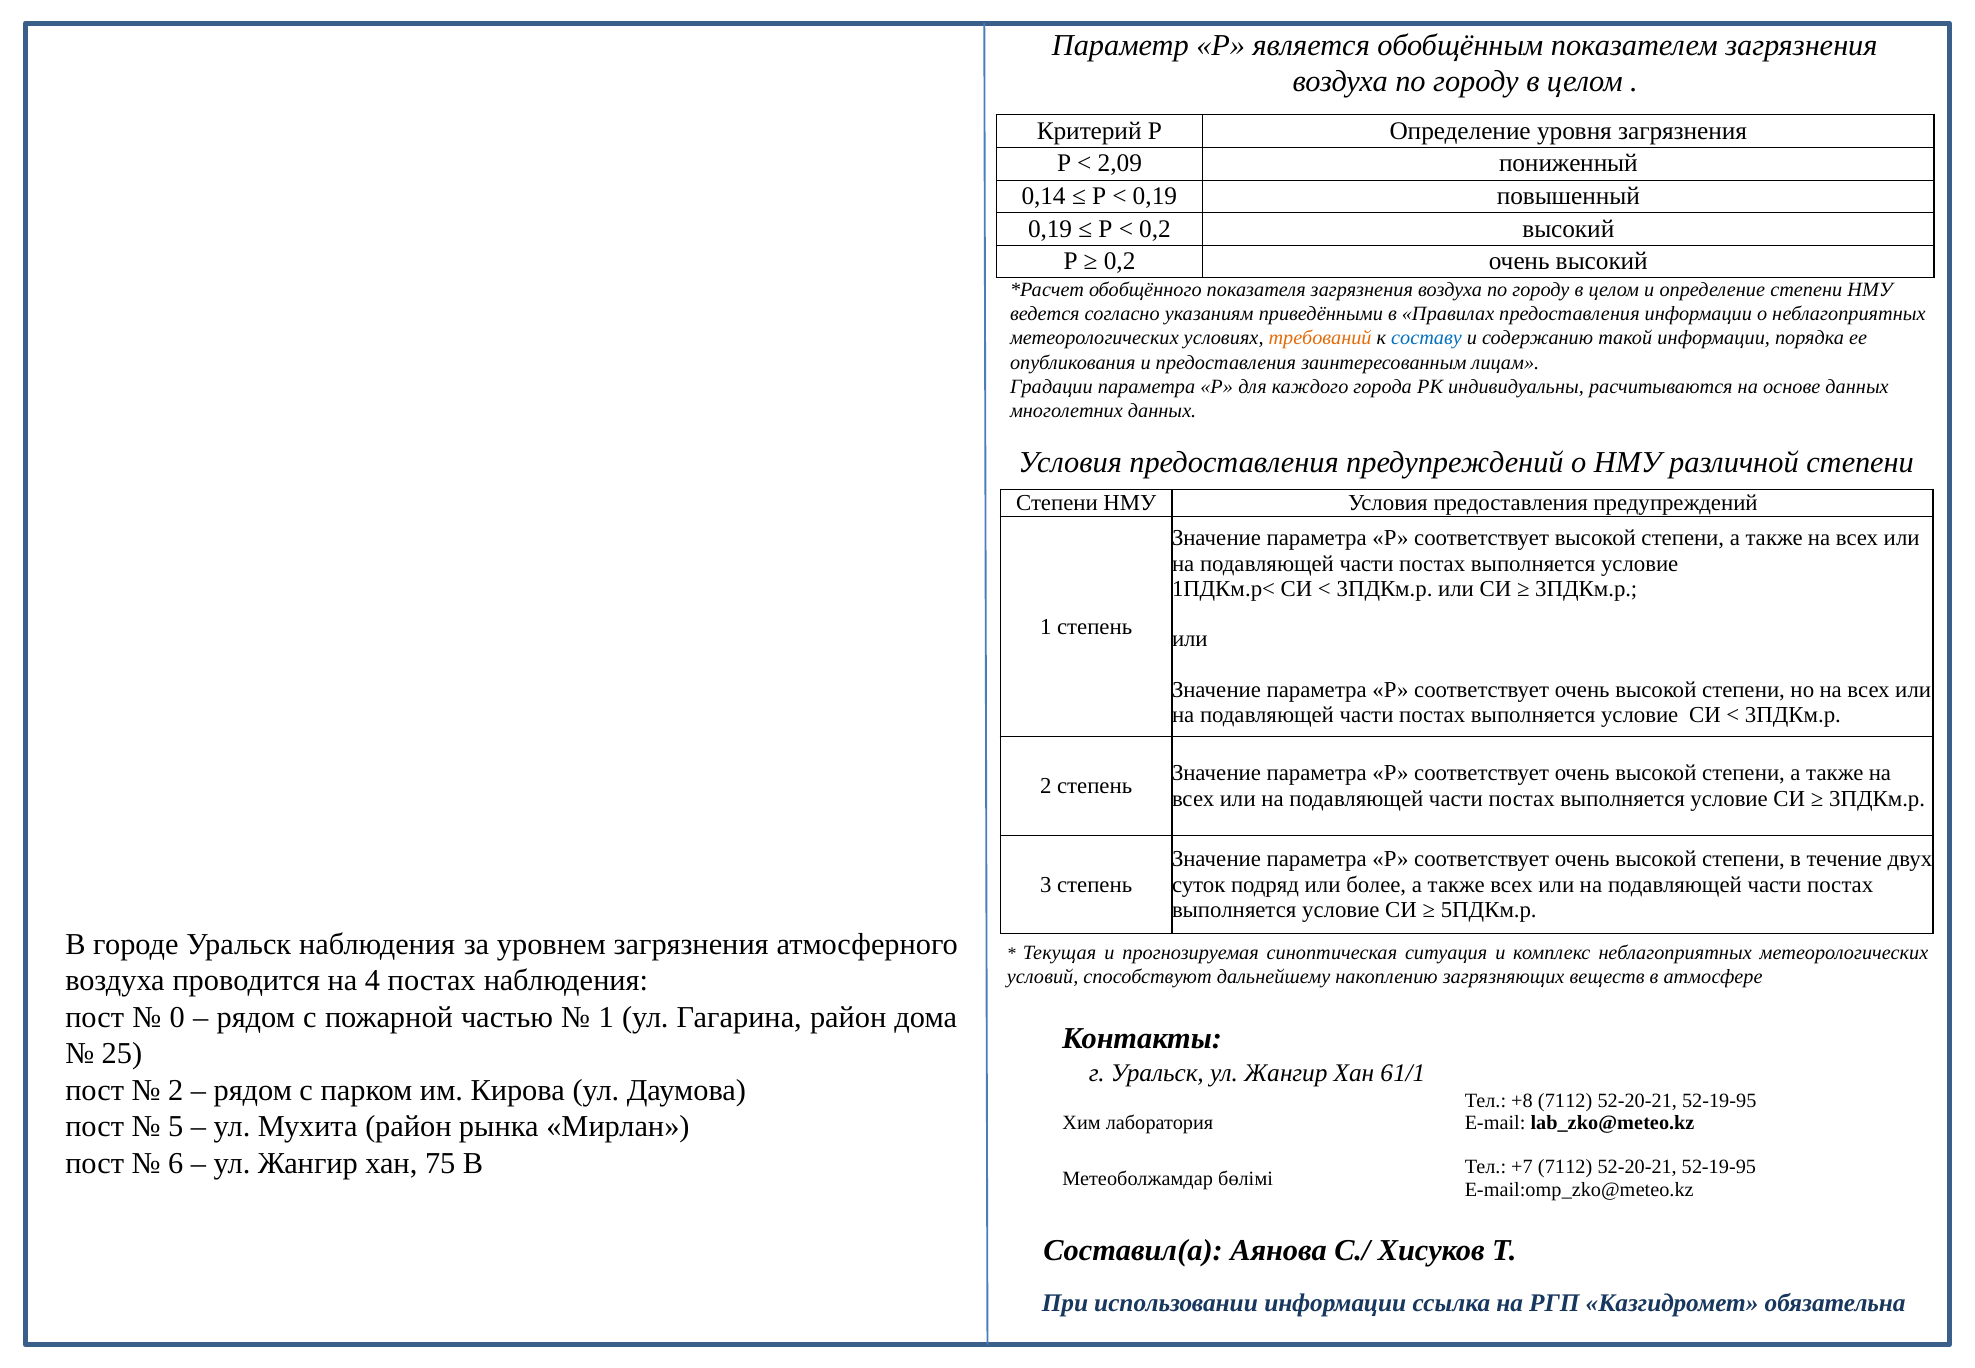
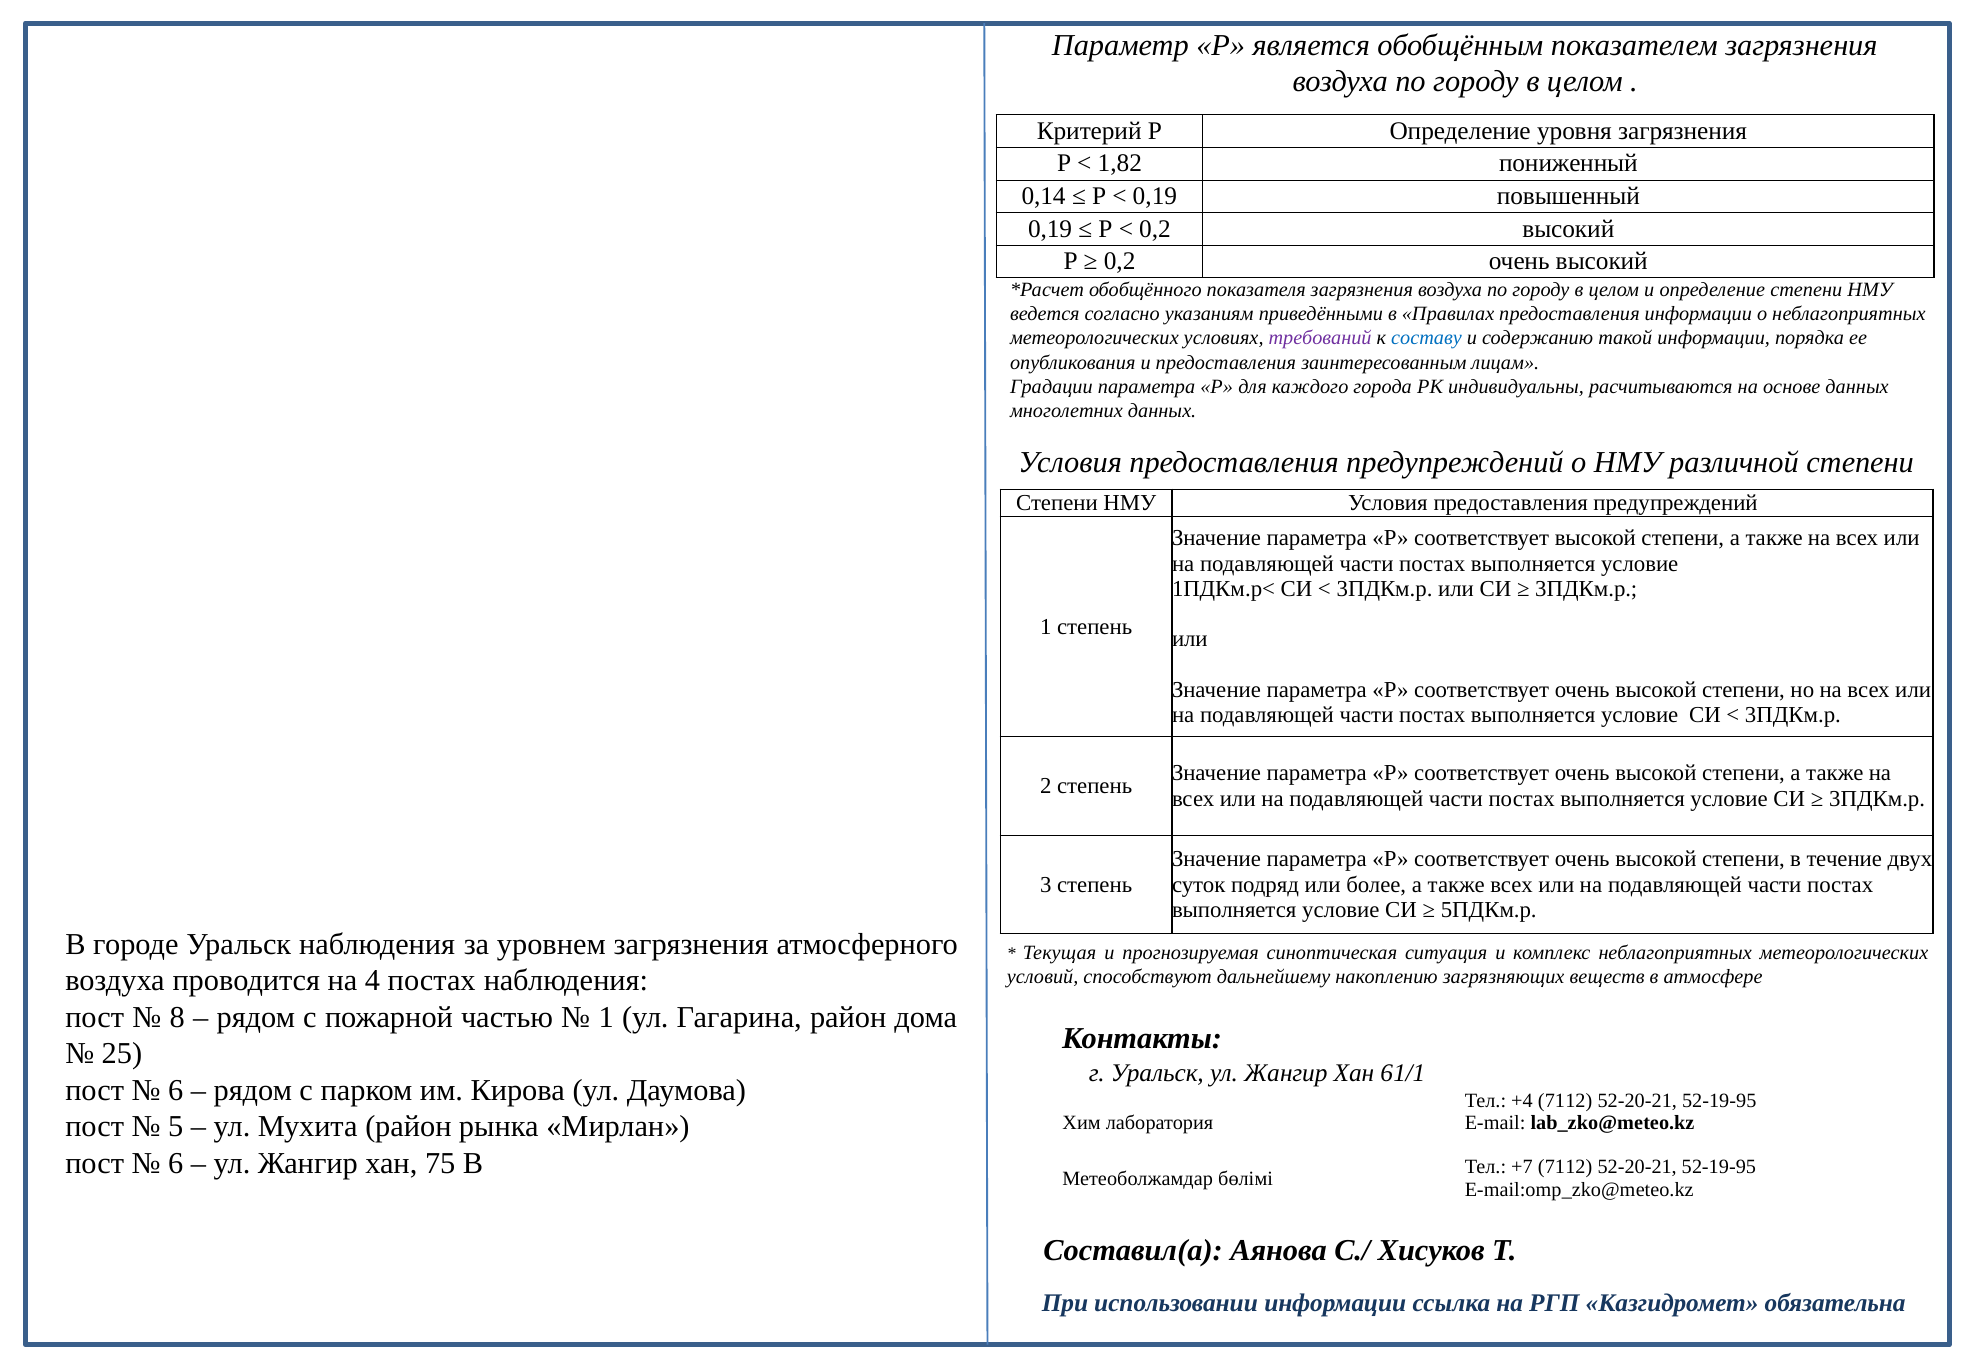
2,09: 2,09 -> 1,82
требований colour: orange -> purple
0: 0 -> 8
2 at (176, 1090): 2 -> 6
+8: +8 -> +4
